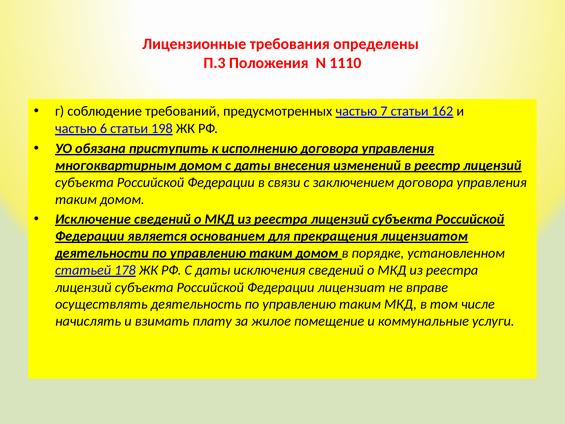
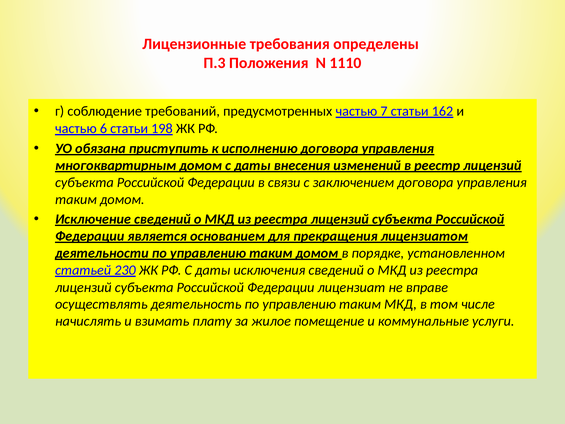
178: 178 -> 230
